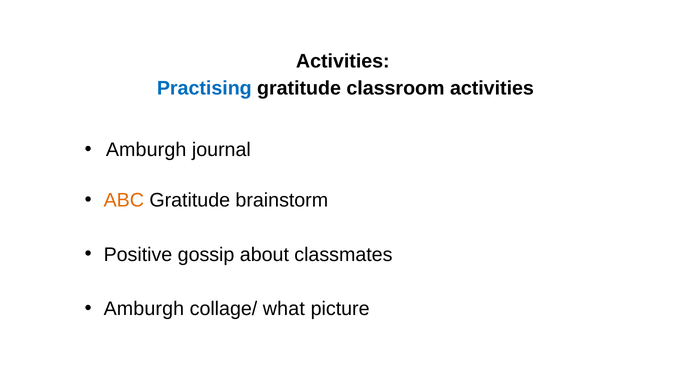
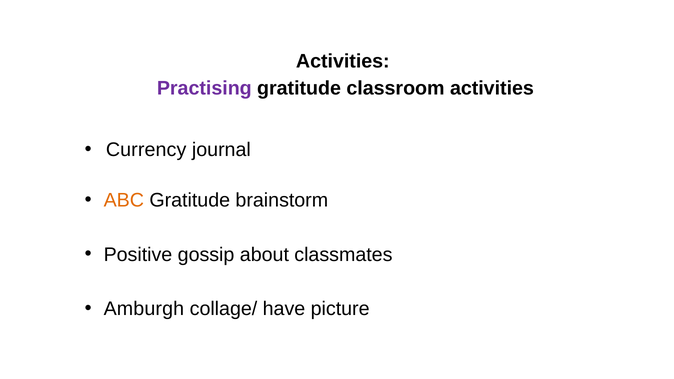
Practising colour: blue -> purple
Amburgh at (146, 150): Amburgh -> Currency
what: what -> have
